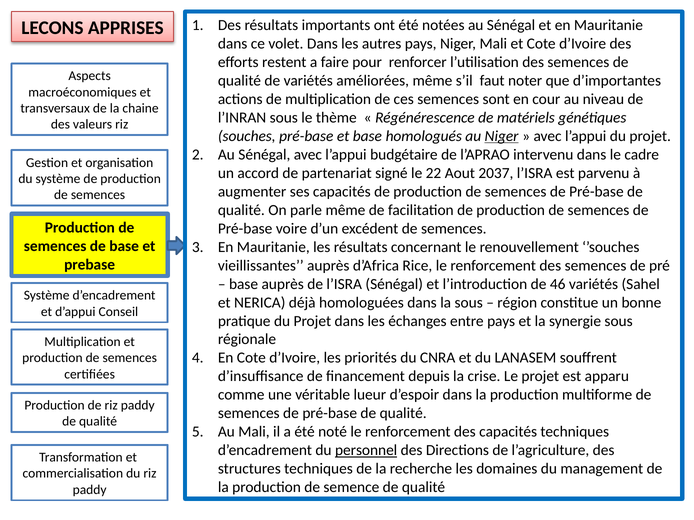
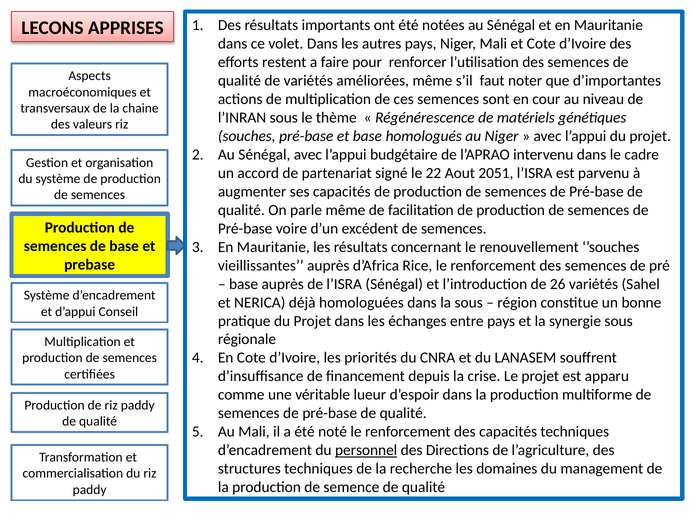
Niger at (502, 136) underline: present -> none
2037: 2037 -> 2051
46: 46 -> 26
